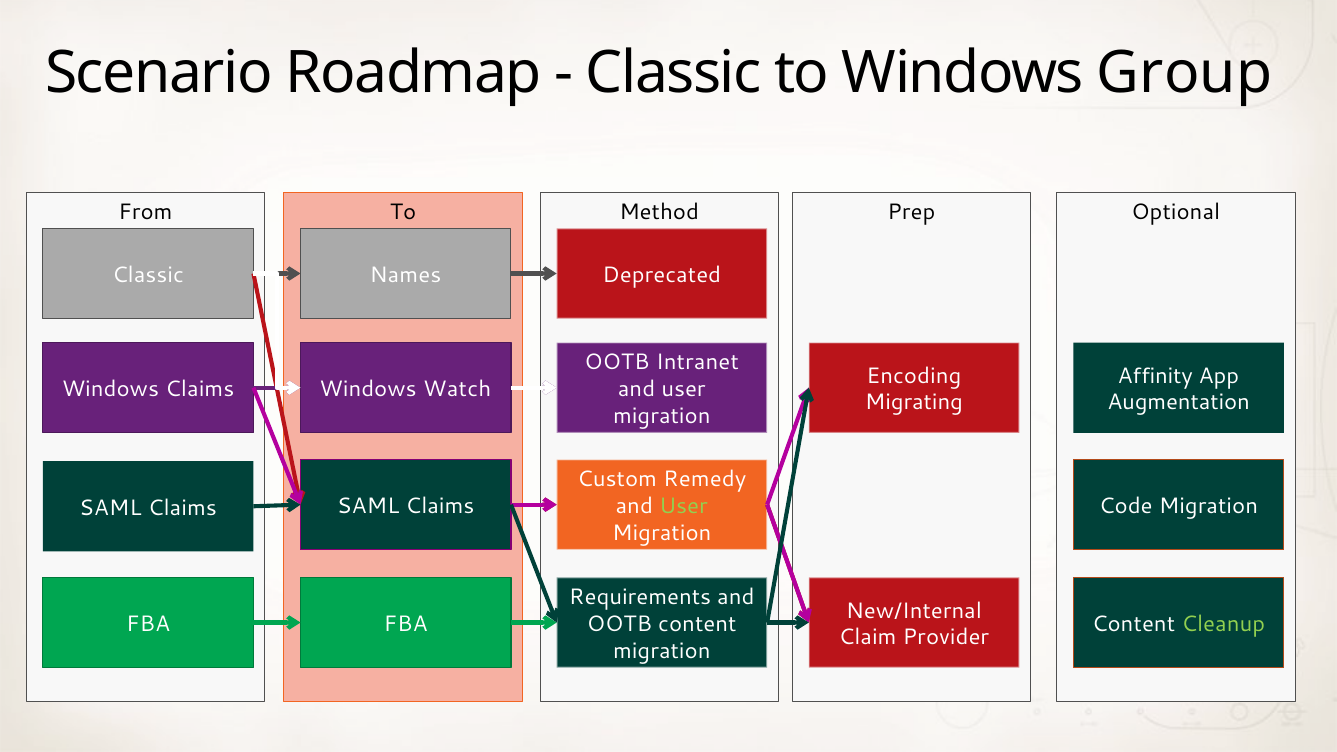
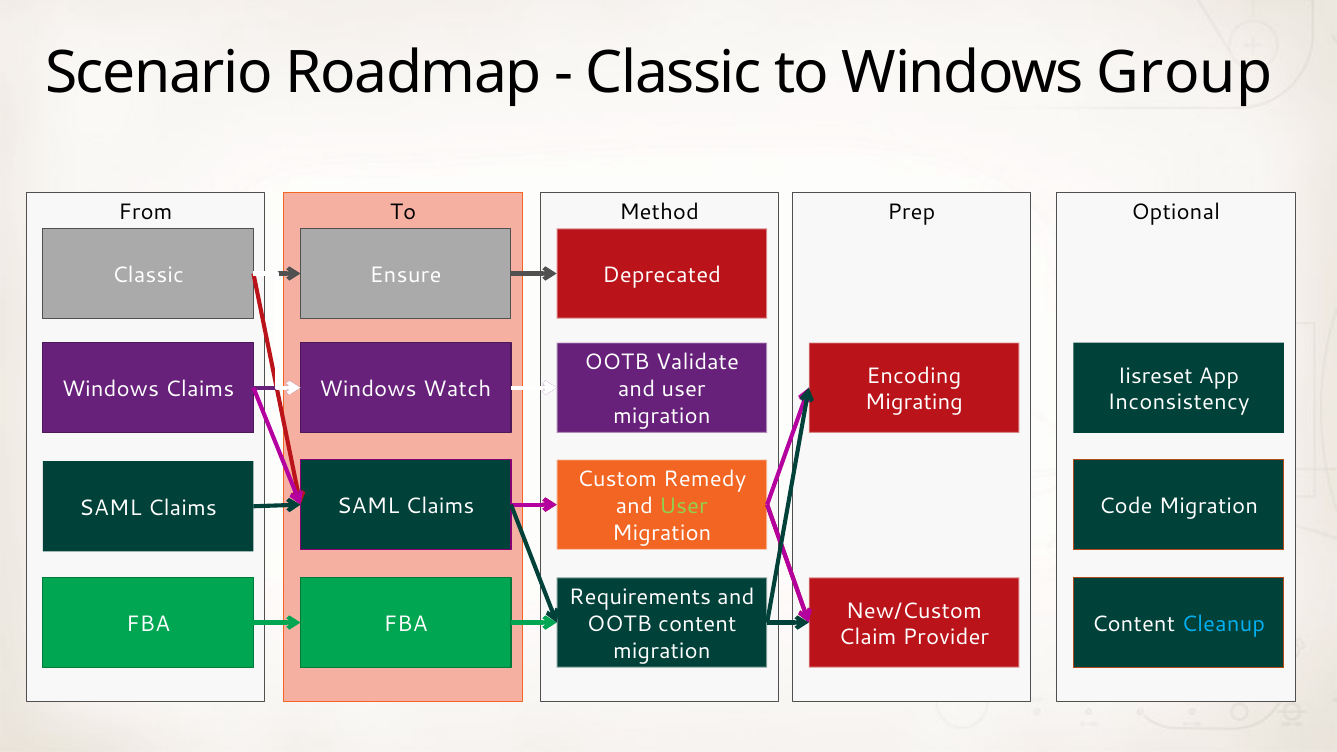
Names: Names -> Ensure
Intranet: Intranet -> Validate
Affinity: Affinity -> Iisreset
Augmentation: Augmentation -> Inconsistency
New/Internal: New/Internal -> New/Custom
Cleanup colour: light green -> light blue
